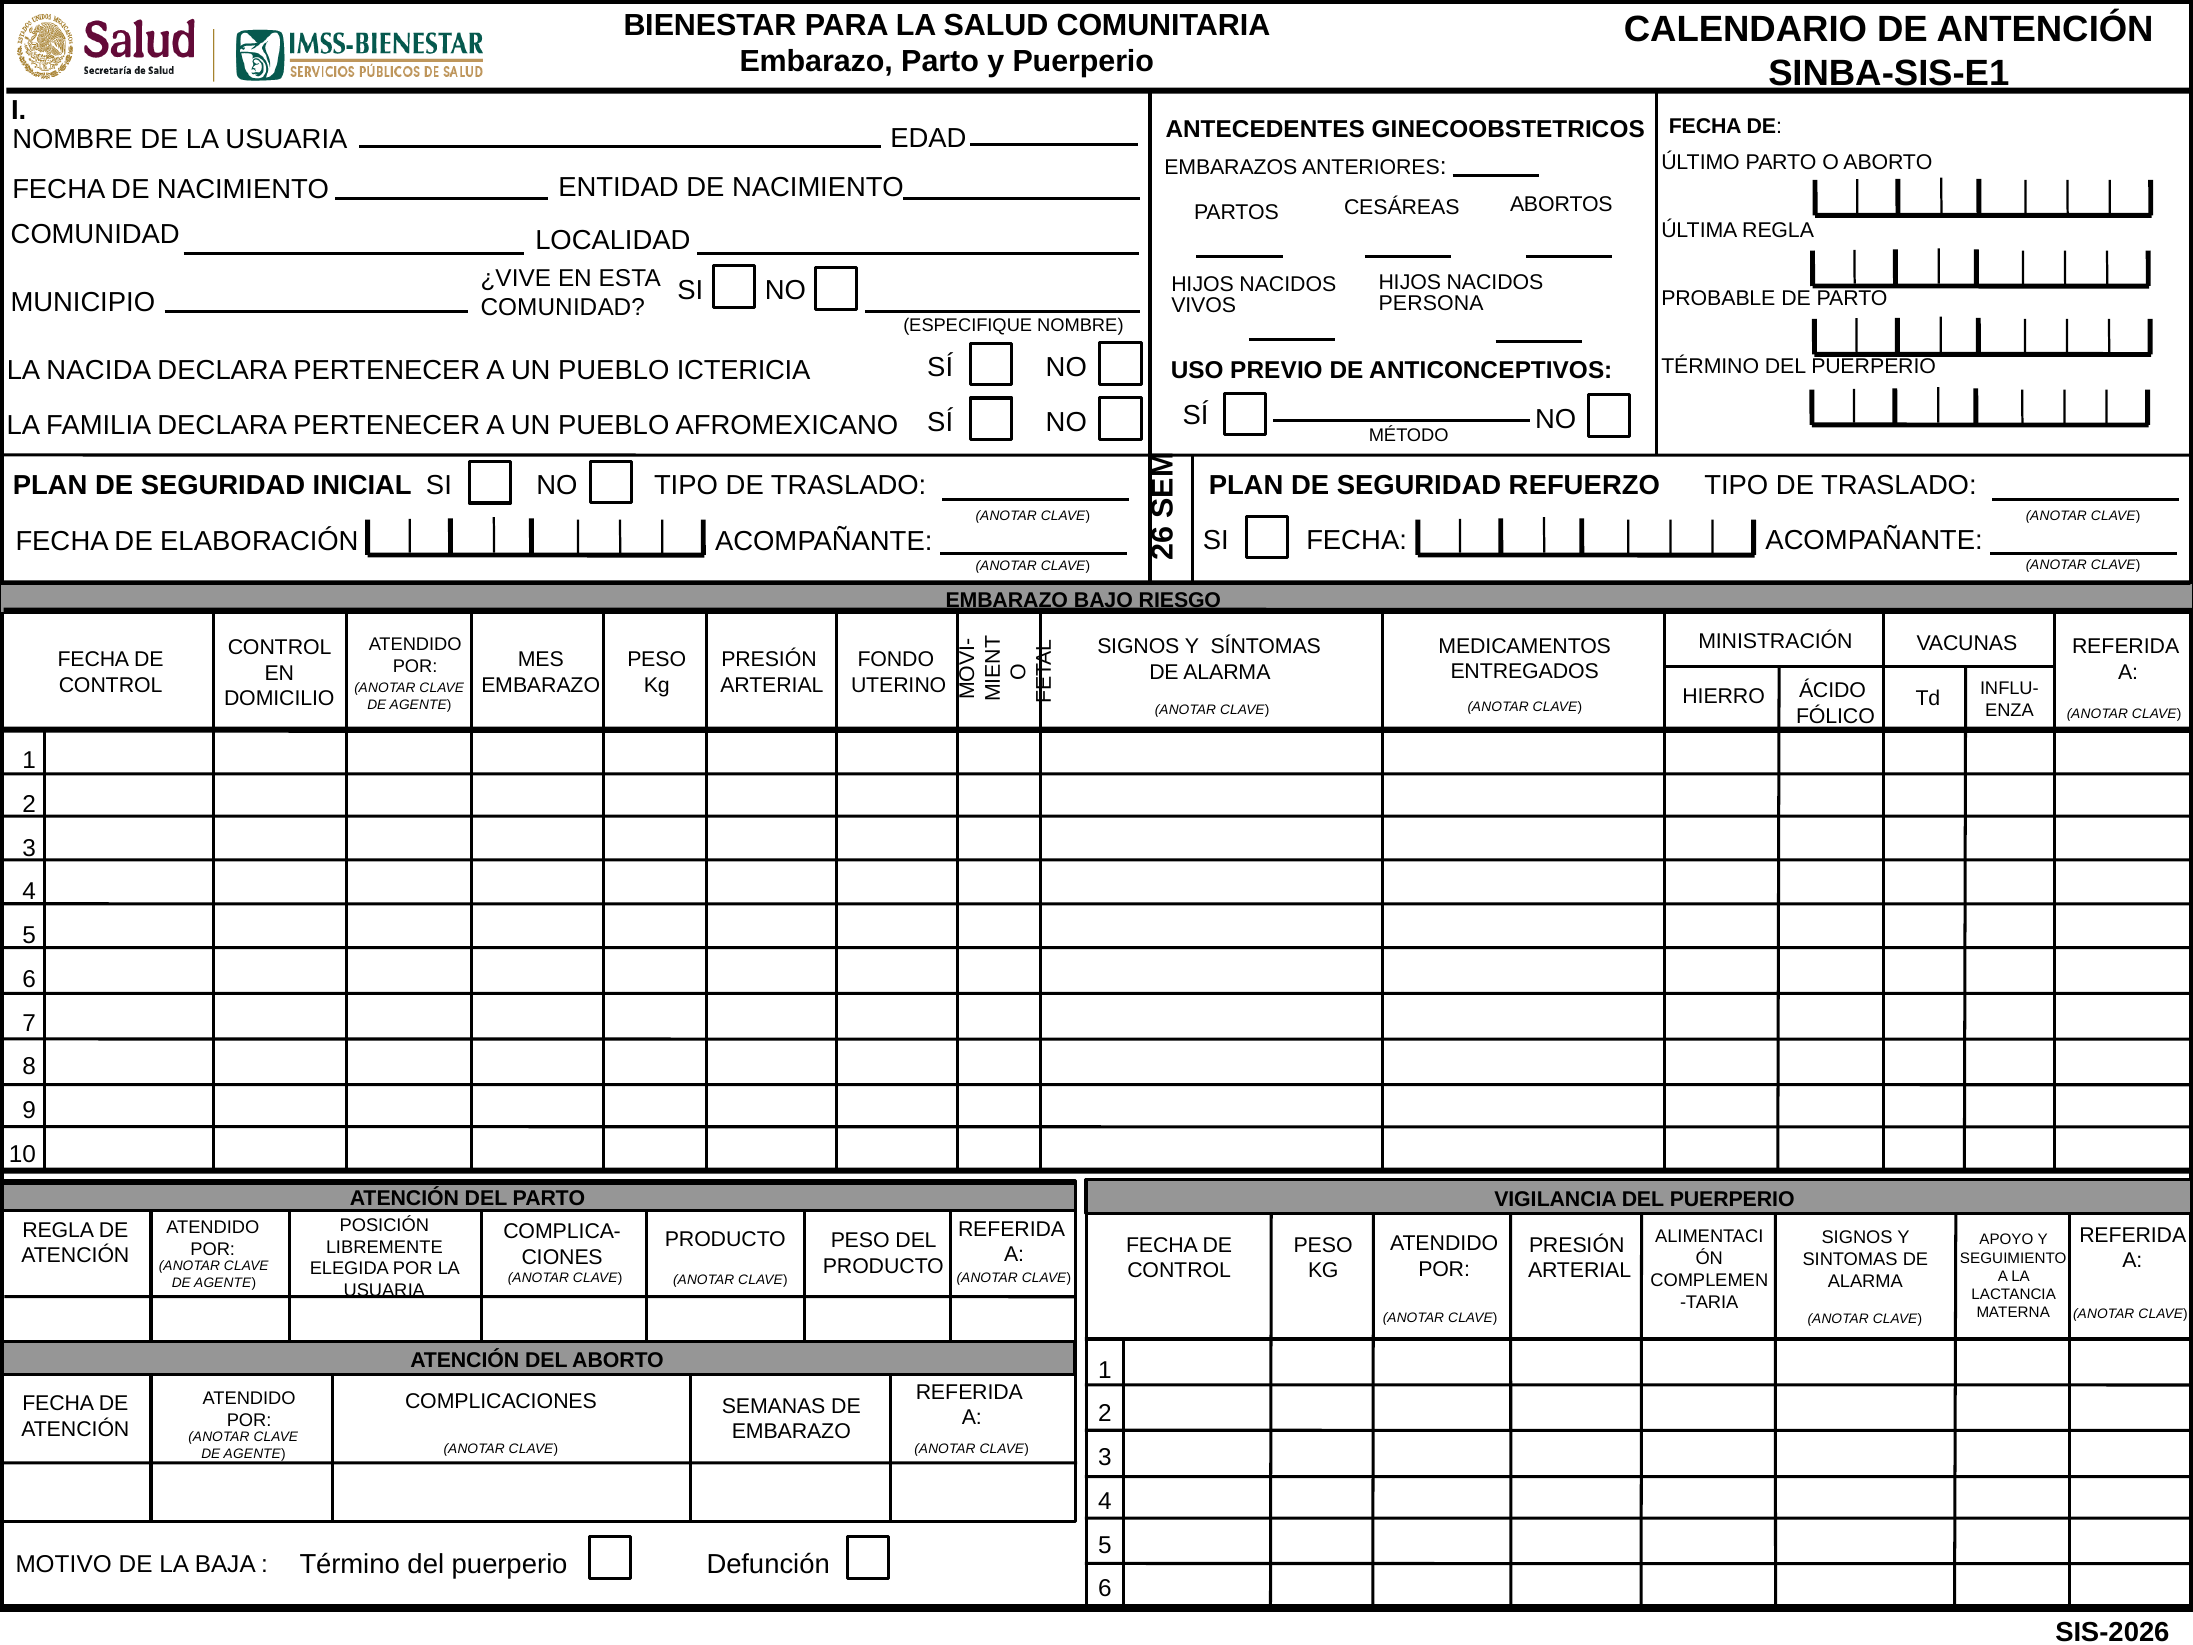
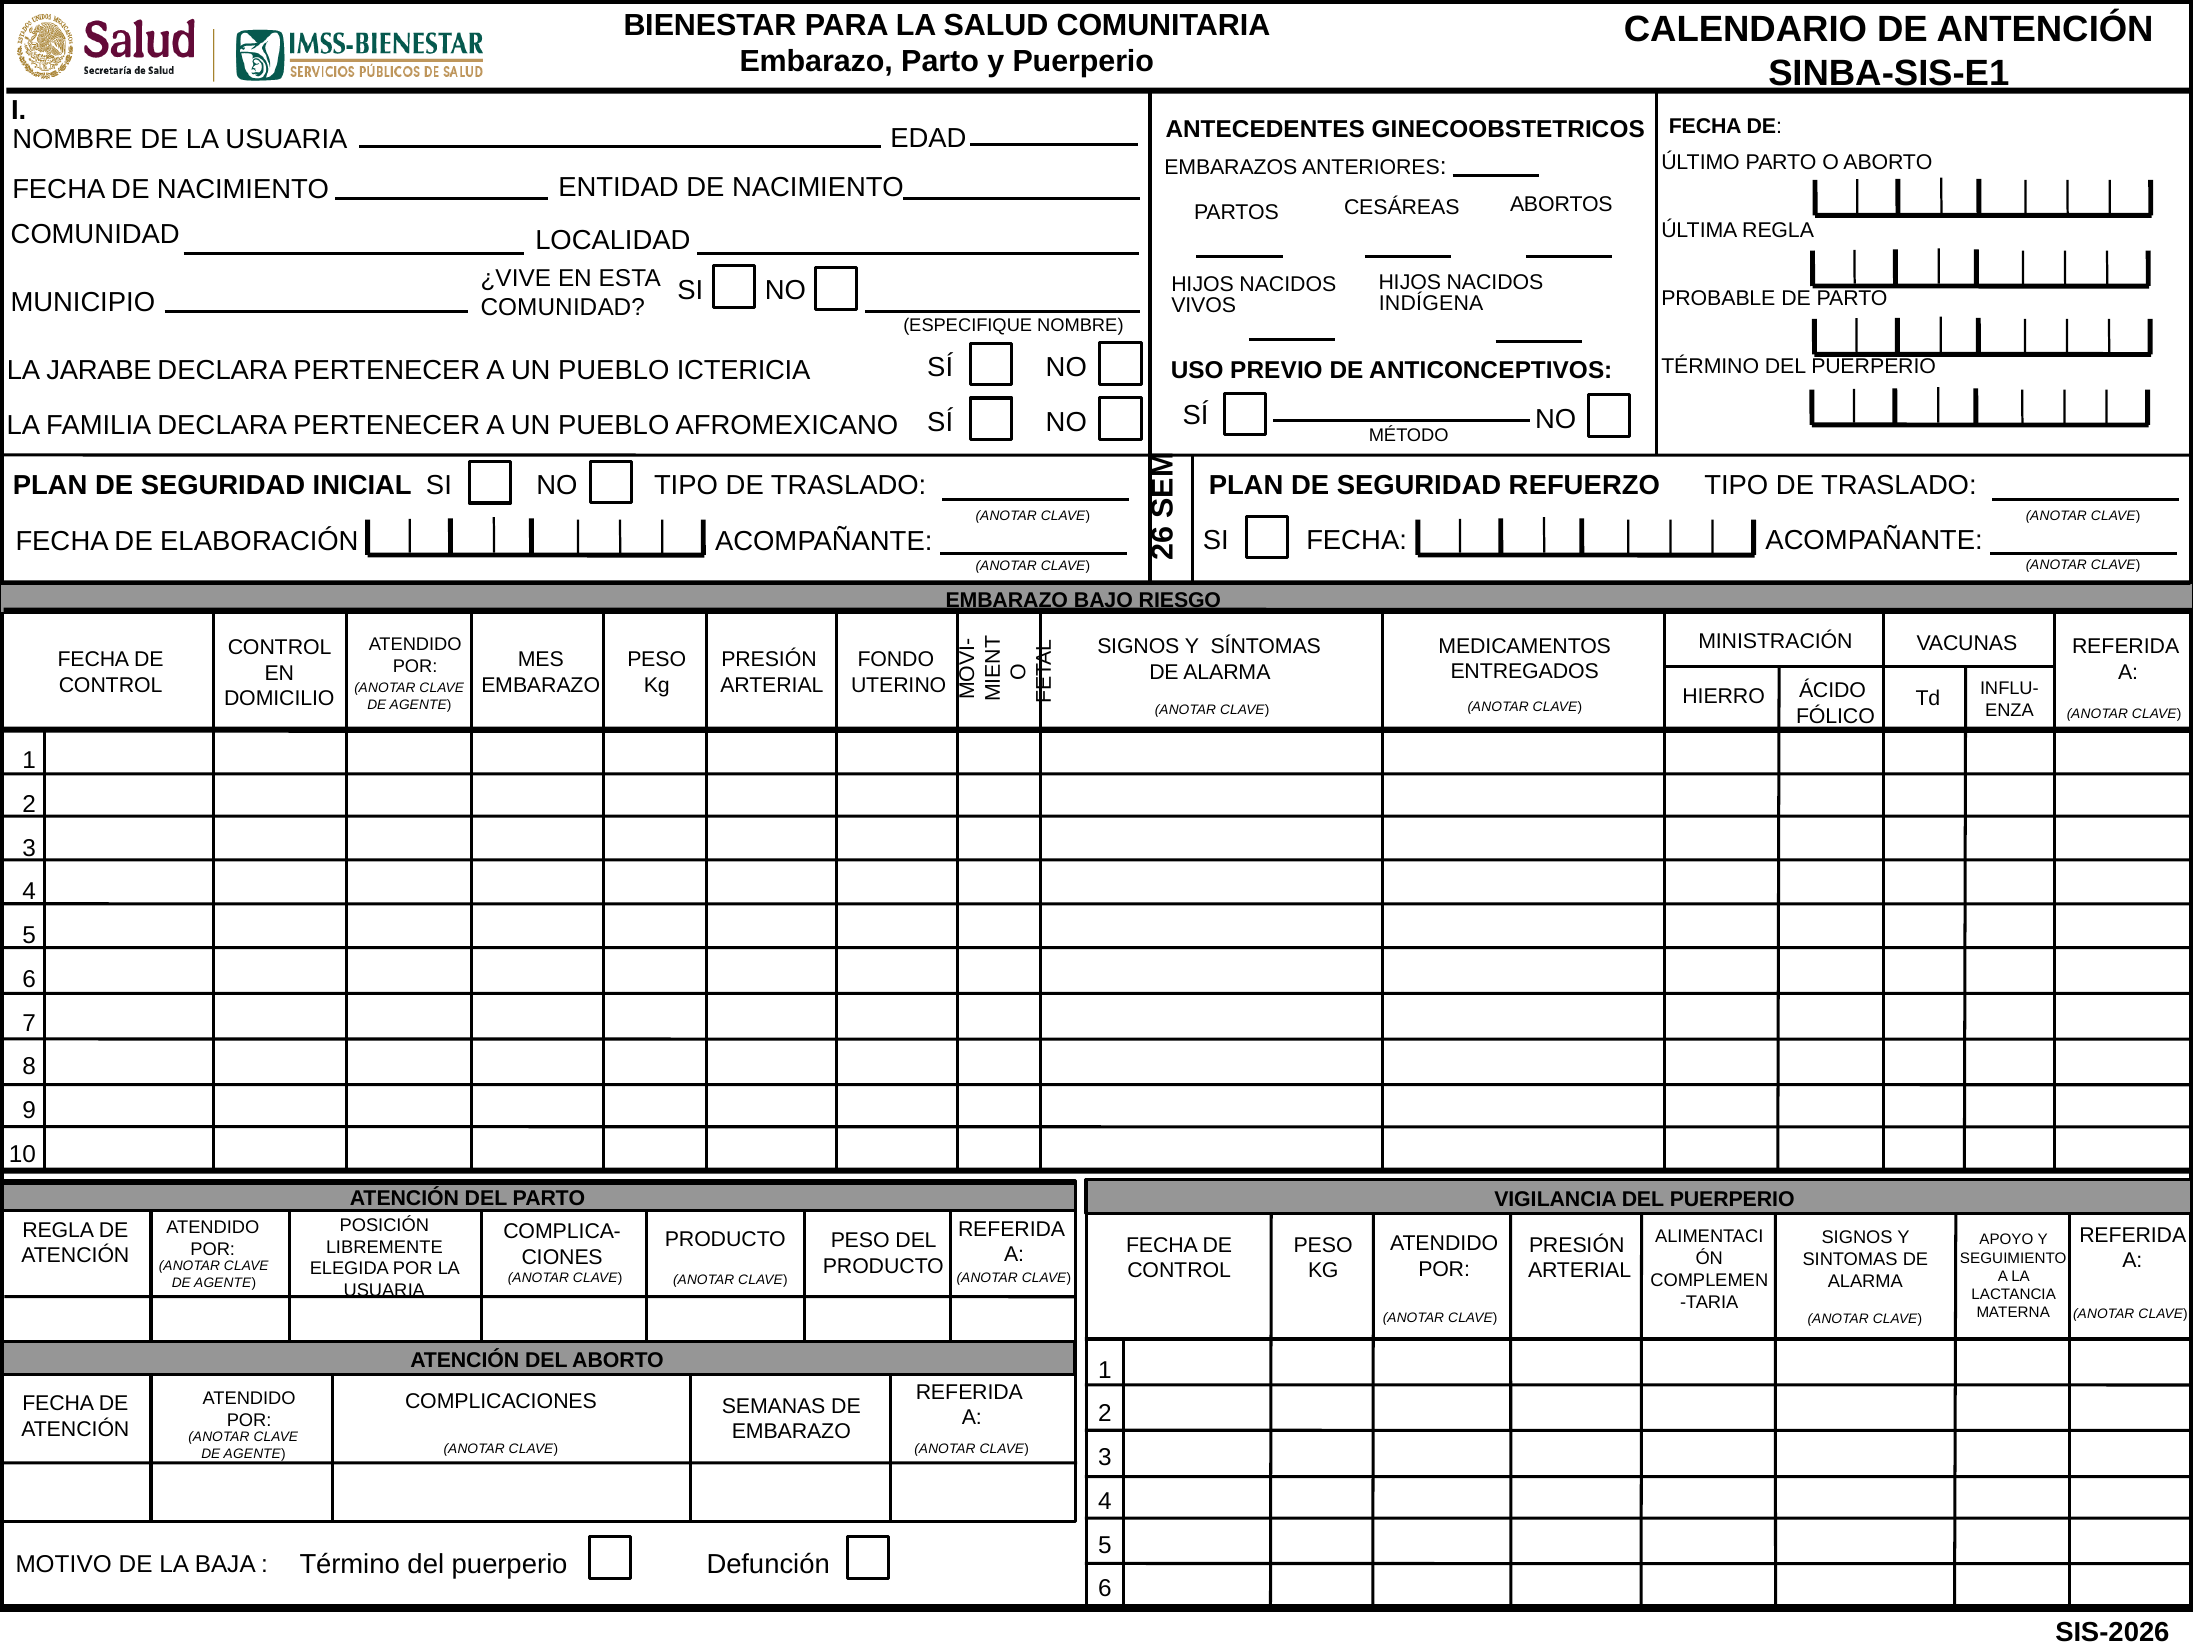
PERSONA: PERSONA -> INDÍGENA
NACIDA: NACIDA -> JARABE
